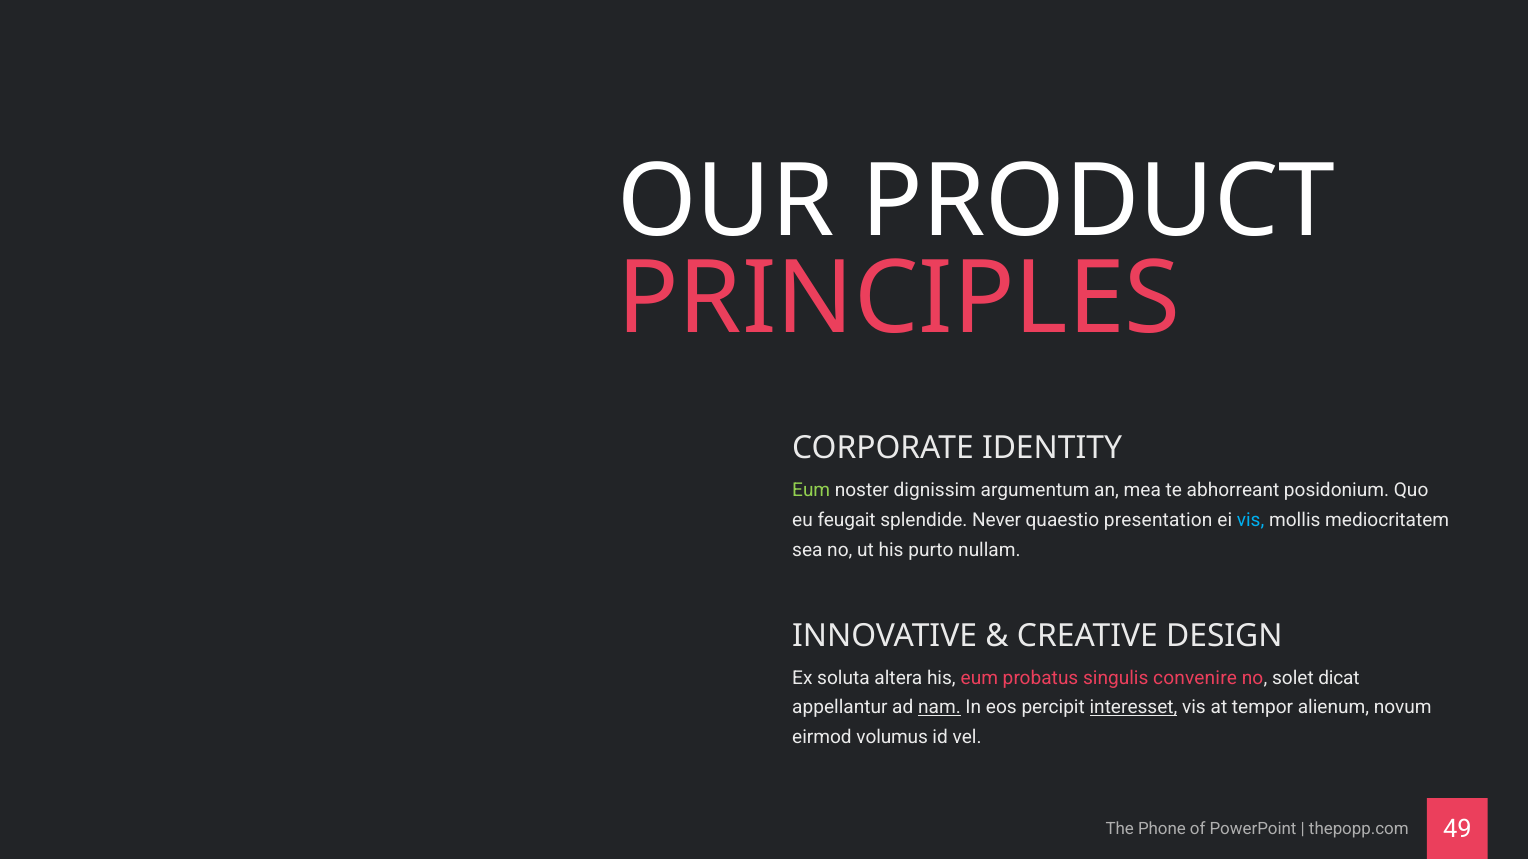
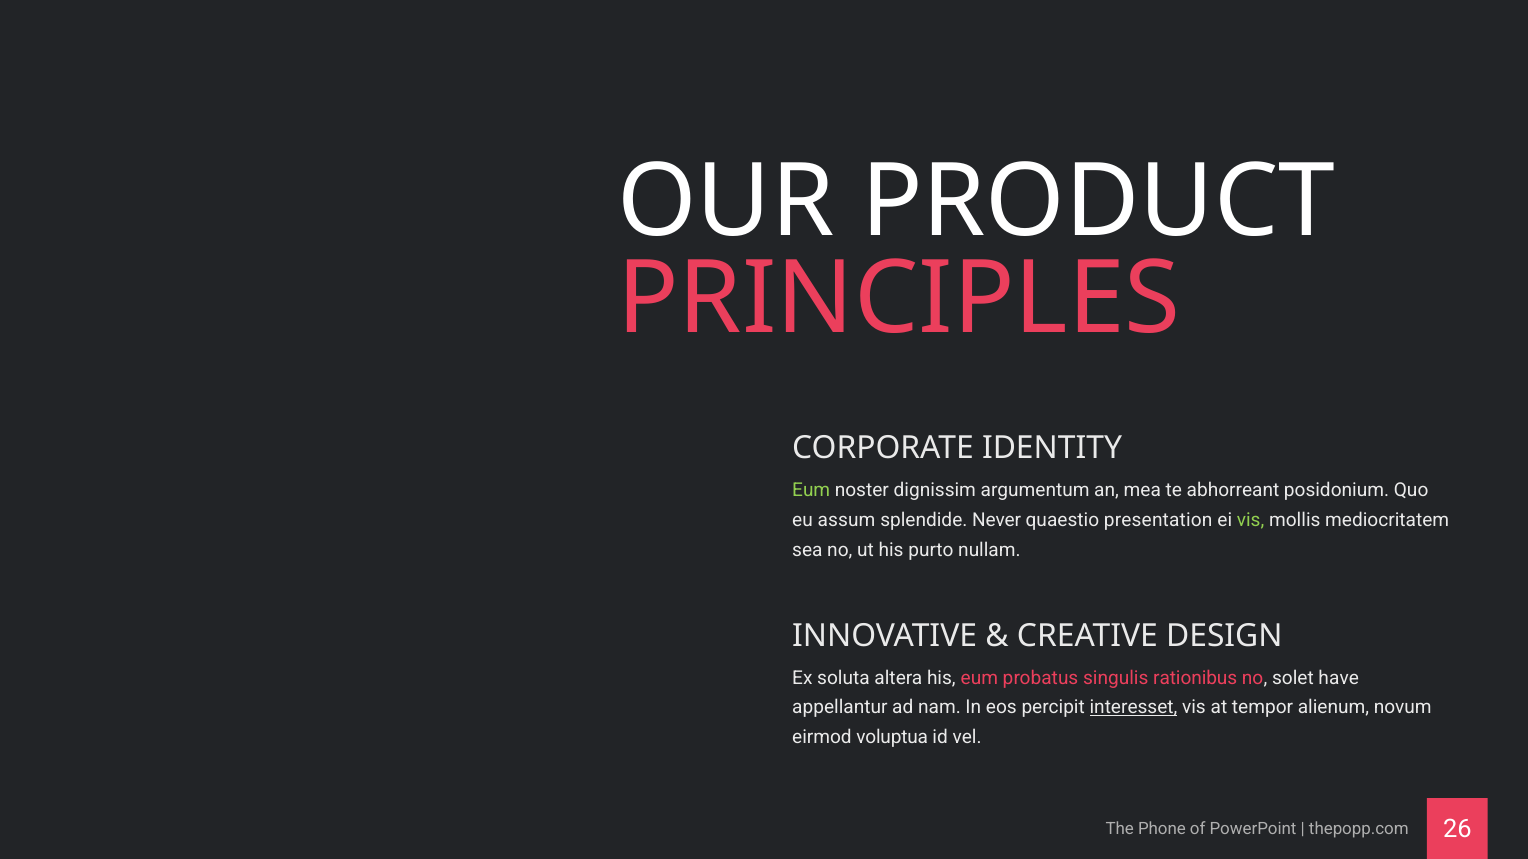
feugait: feugait -> assum
vis at (1251, 520) colour: light blue -> light green
convenire: convenire -> rationibus
dicat: dicat -> have
nam underline: present -> none
volumus: volumus -> voluptua
49: 49 -> 26
